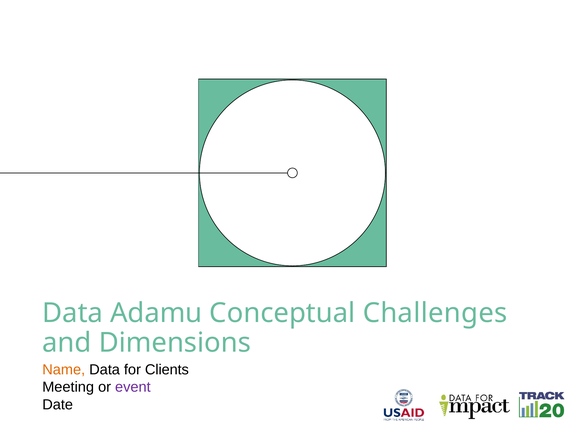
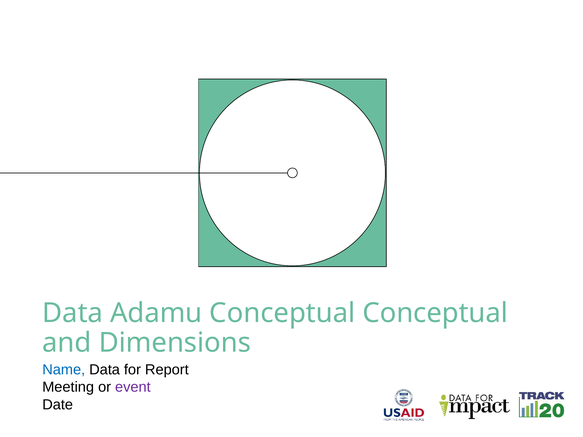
Conceptual Challenges: Challenges -> Conceptual
Name colour: orange -> blue
Clients: Clients -> Report
